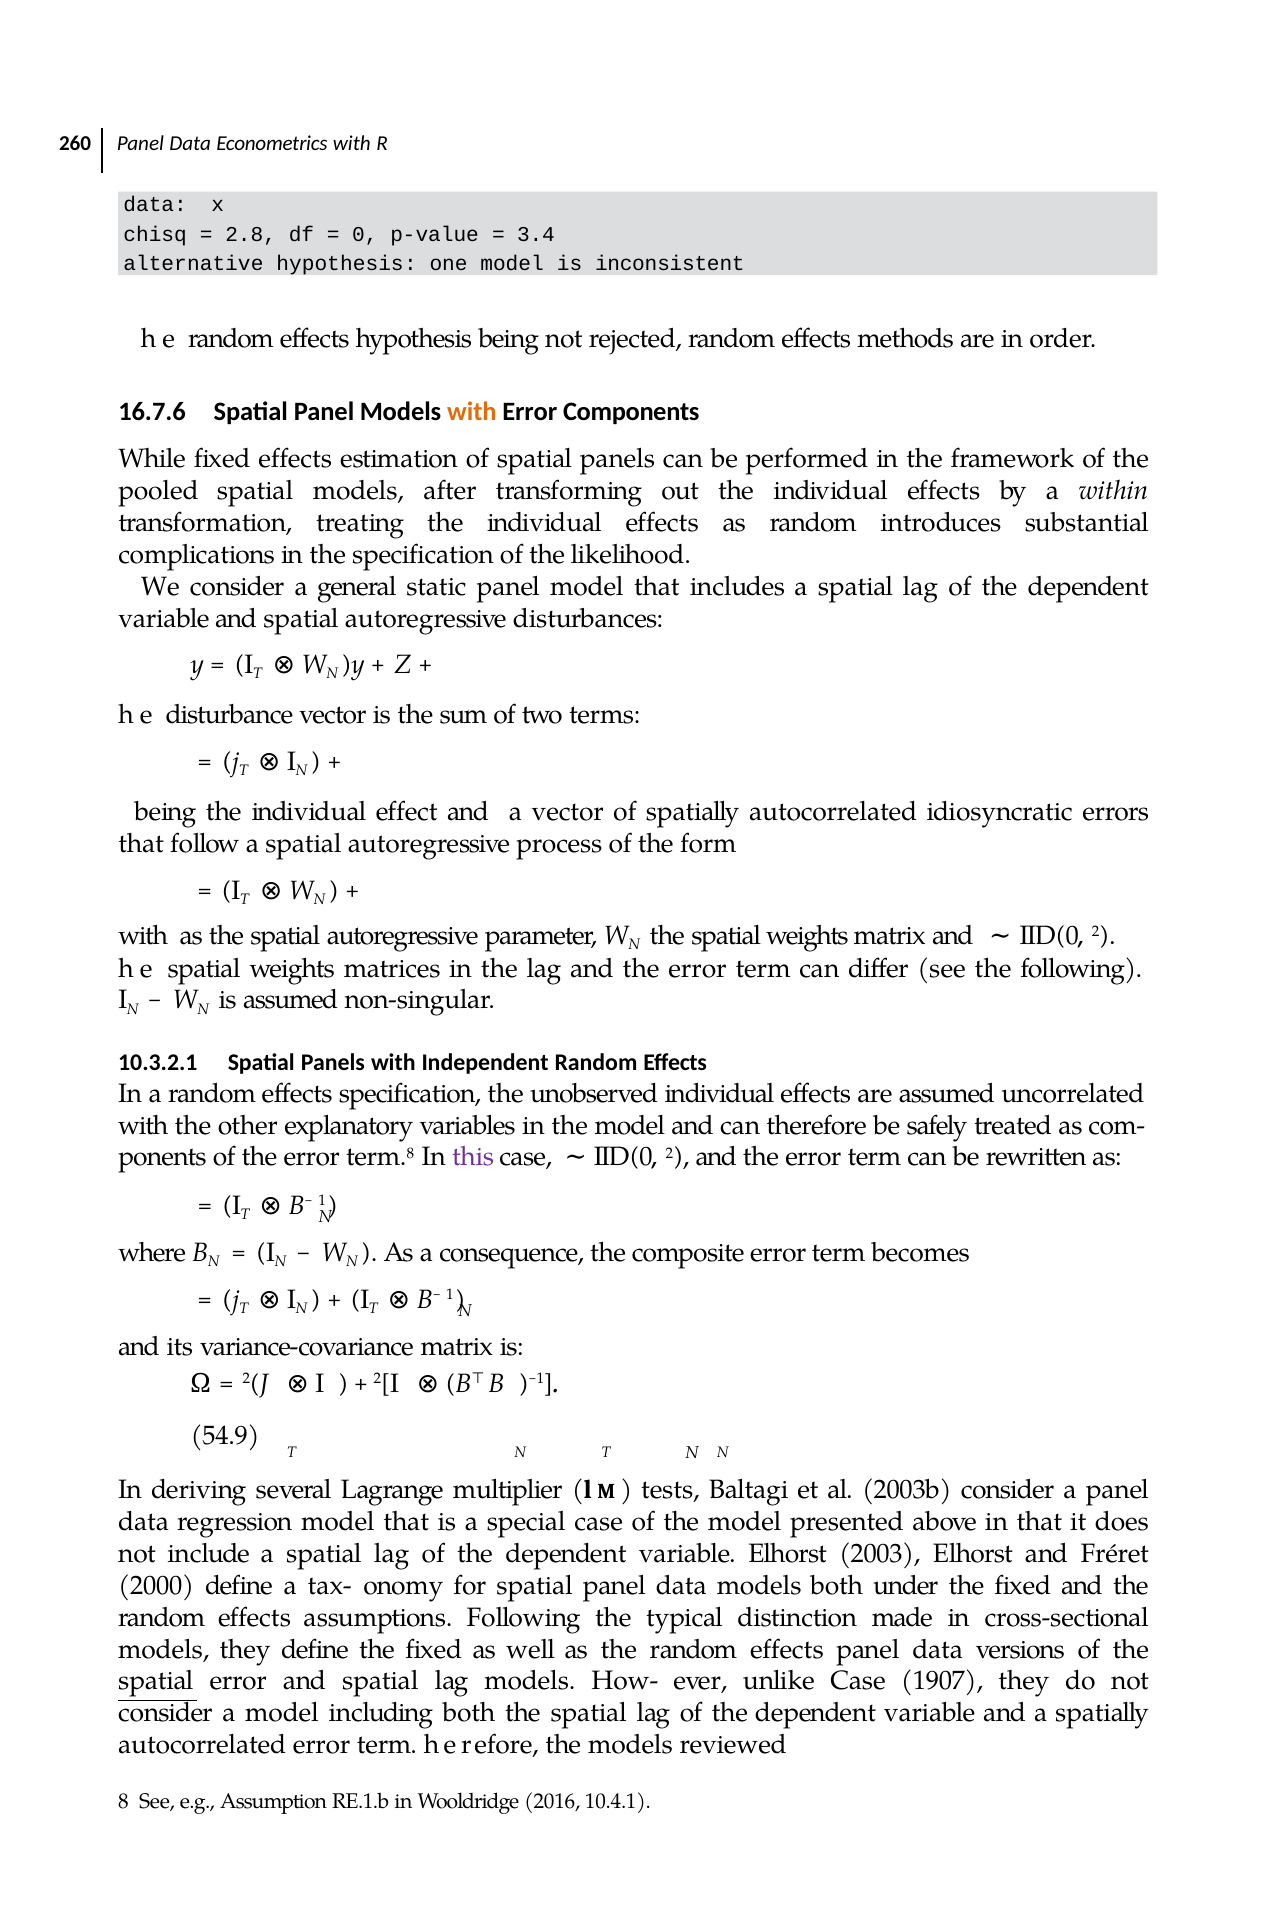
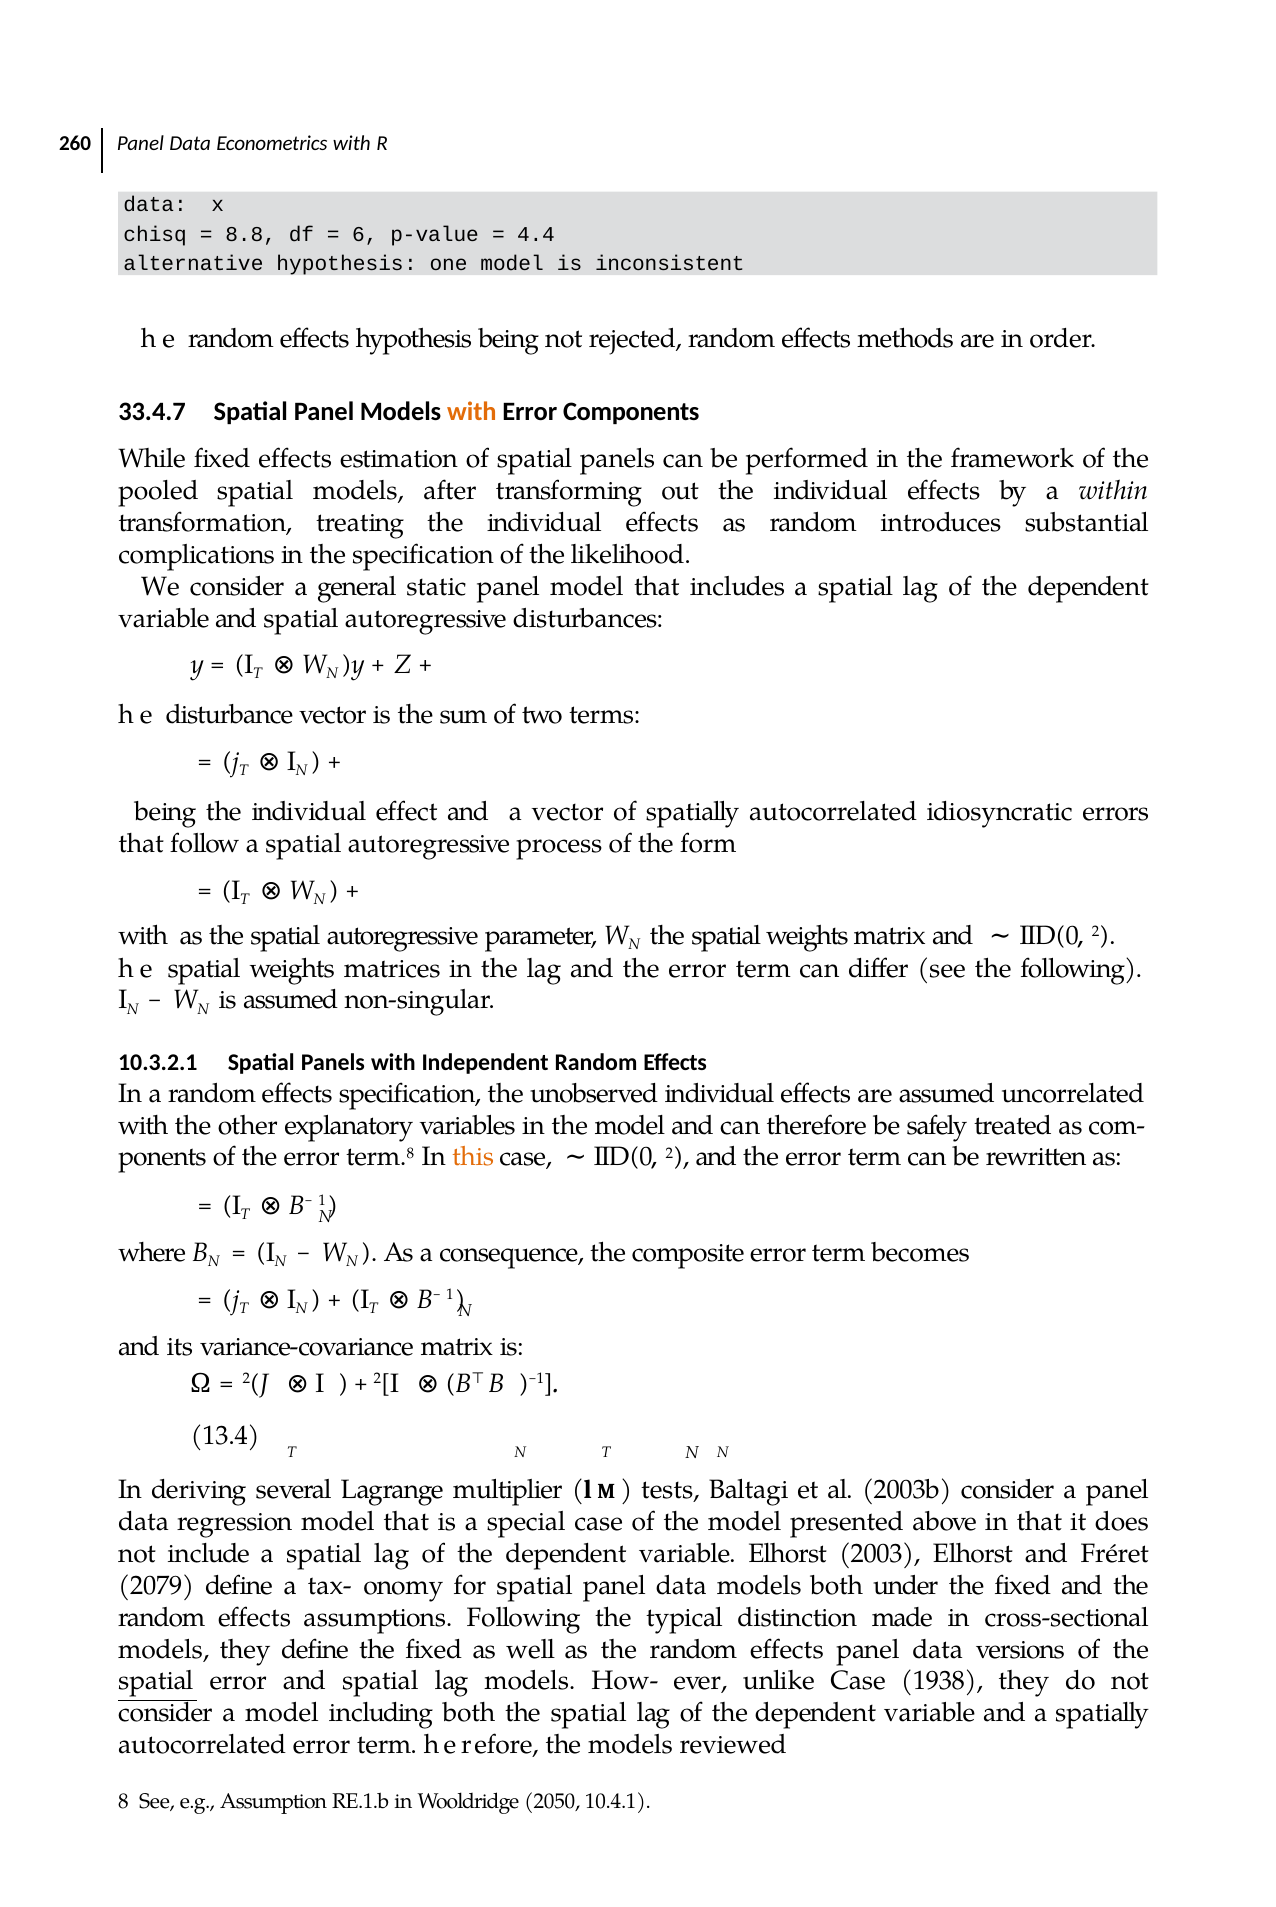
2.8: 2.8 -> 8.8
0: 0 -> 6
3.4: 3.4 -> 4.4
16.7.6: 16.7.6 -> 33.4.7
this colour: purple -> orange
54.9: 54.9 -> 13.4
2000: 2000 -> 2079
1907: 1907 -> 1938
2016: 2016 -> 2050
